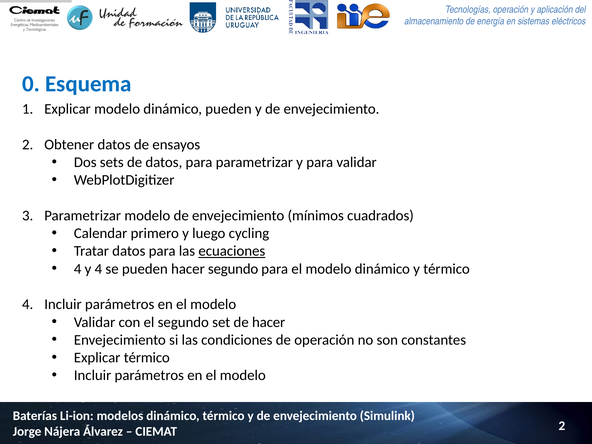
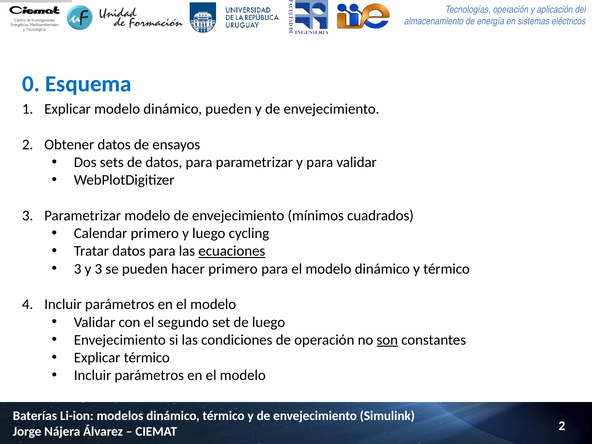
4 at (78, 269): 4 -> 3
y 4: 4 -> 3
hacer segundo: segundo -> primero
de hacer: hacer -> luego
son underline: none -> present
